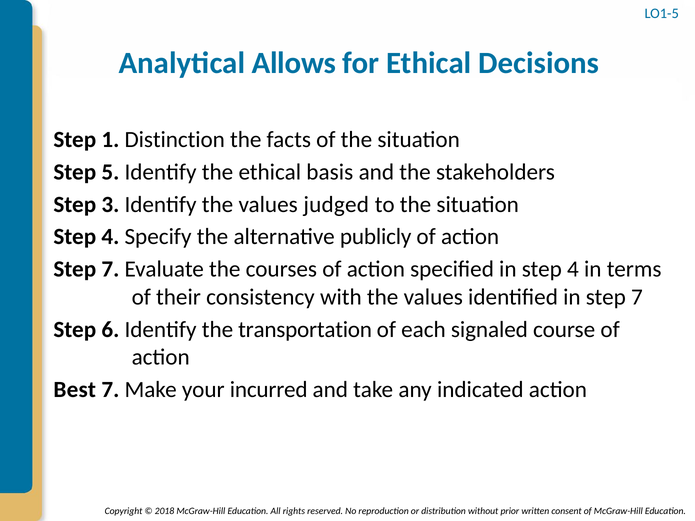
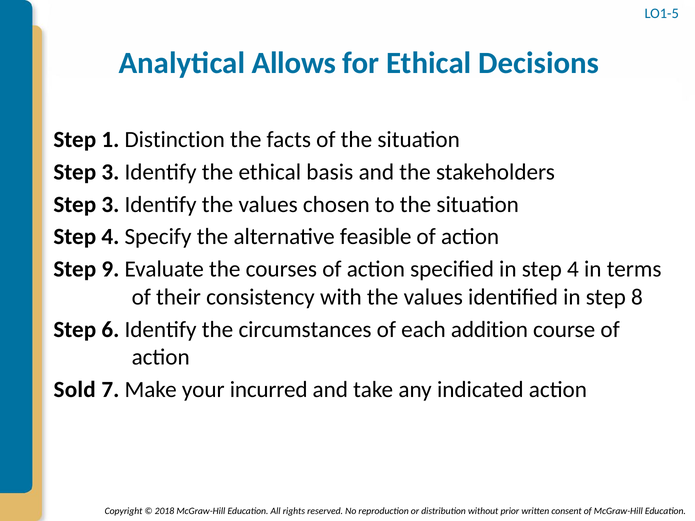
5 at (110, 172): 5 -> 3
judged: judged -> chosen
publicly: publicly -> feasible
7 at (110, 269): 7 -> 9
in step 7: 7 -> 8
transportation: transportation -> circumstances
signaled: signaled -> addition
Best: Best -> Sold
